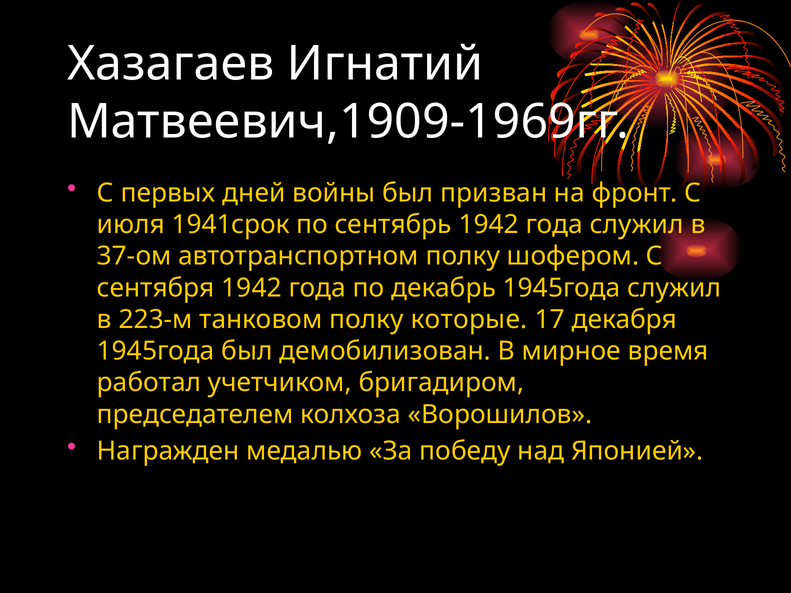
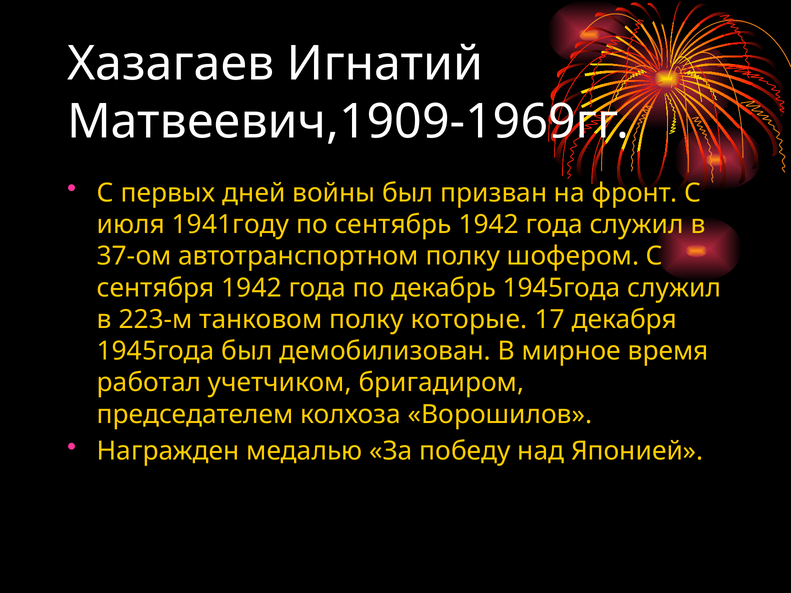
1941срок: 1941срок -> 1941году
